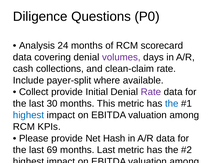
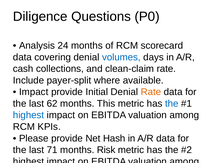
volumes colour: purple -> blue
Collect at (34, 92): Collect -> Impact
Rate at (151, 92) colour: purple -> orange
30: 30 -> 62
69: 69 -> 71
months Last: Last -> Risk
